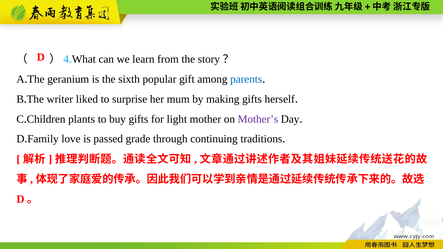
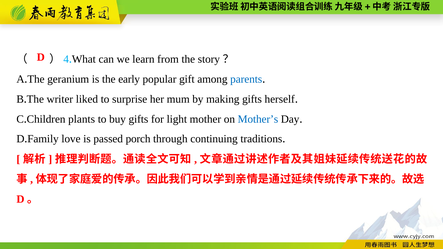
sixth: sixth -> early
Mother’s colour: purple -> blue
grade: grade -> porch
